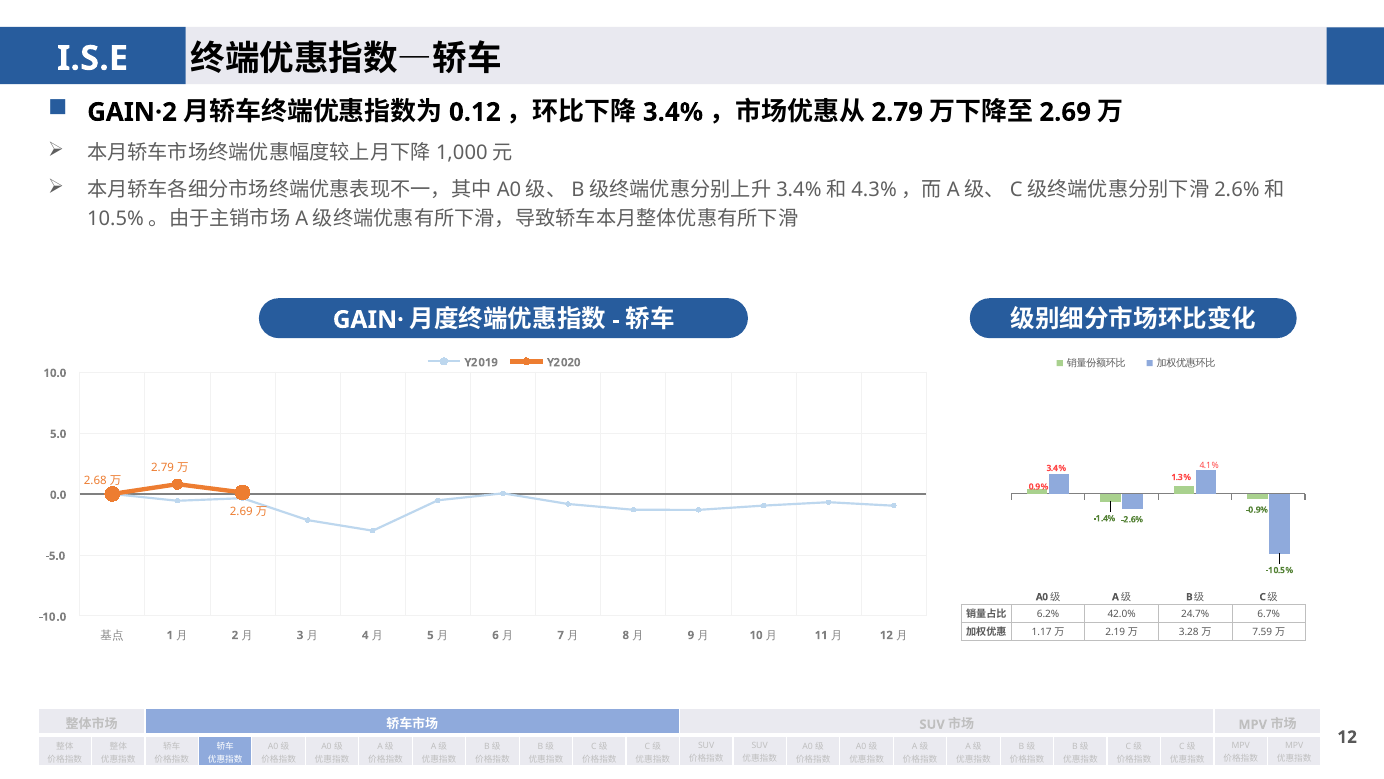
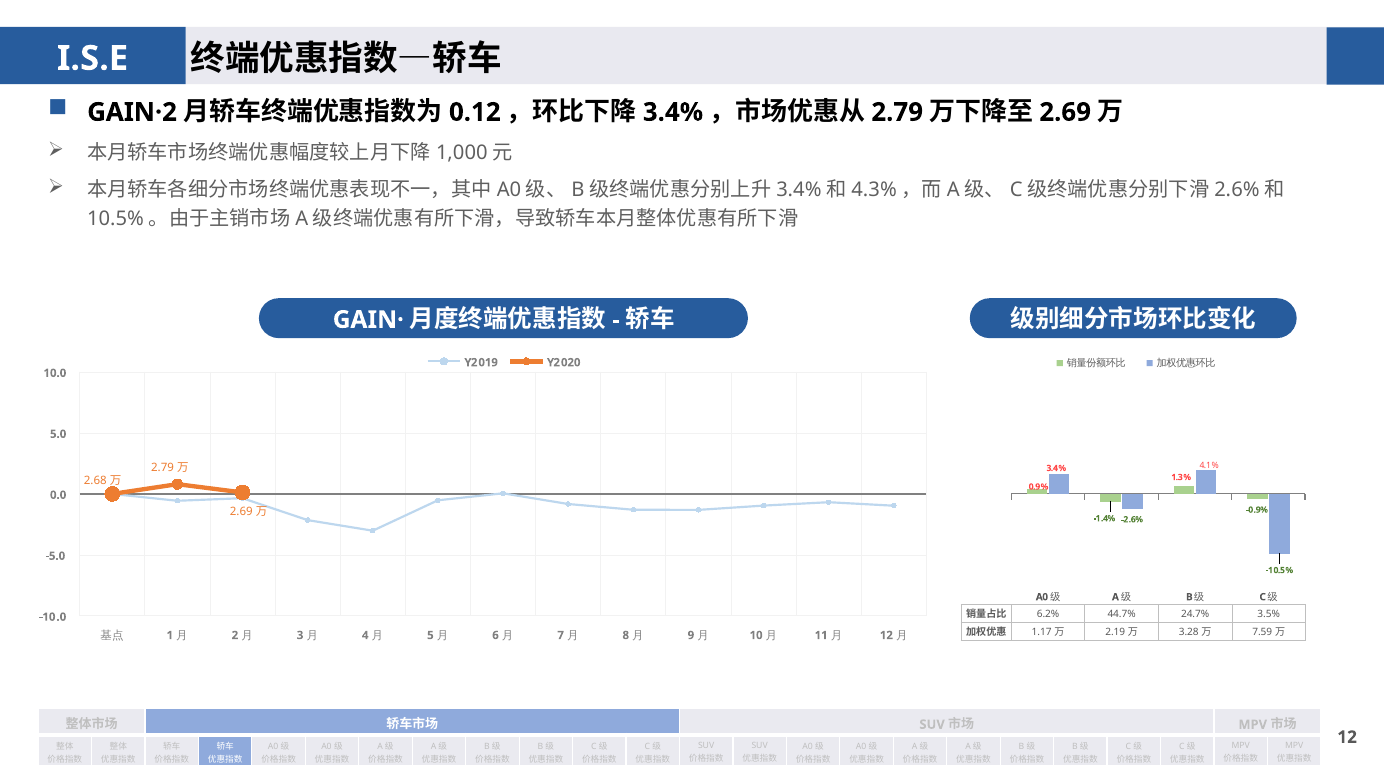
42.0%: 42.0% -> 44.7%
6.7%: 6.7% -> 3.5%
